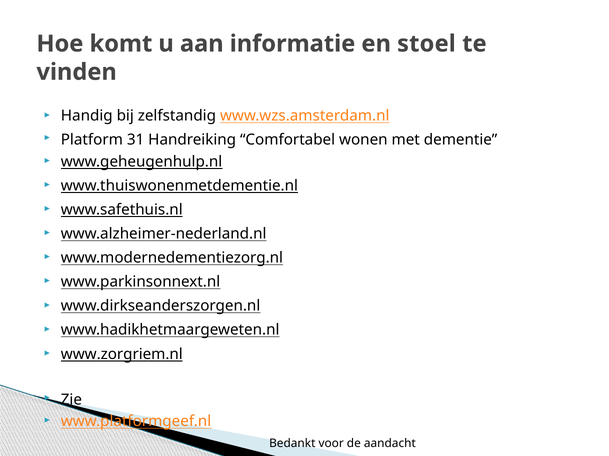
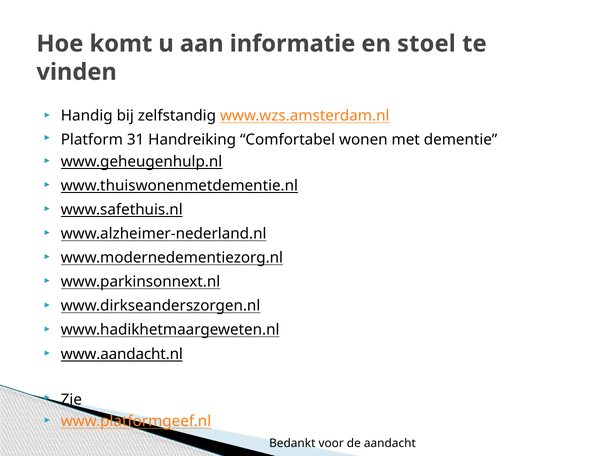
www.zorgriem.nl: www.zorgriem.nl -> www.aandacht.nl
